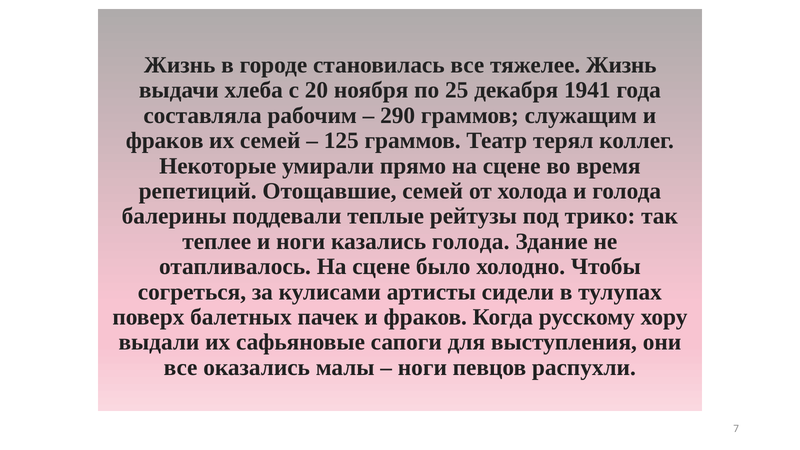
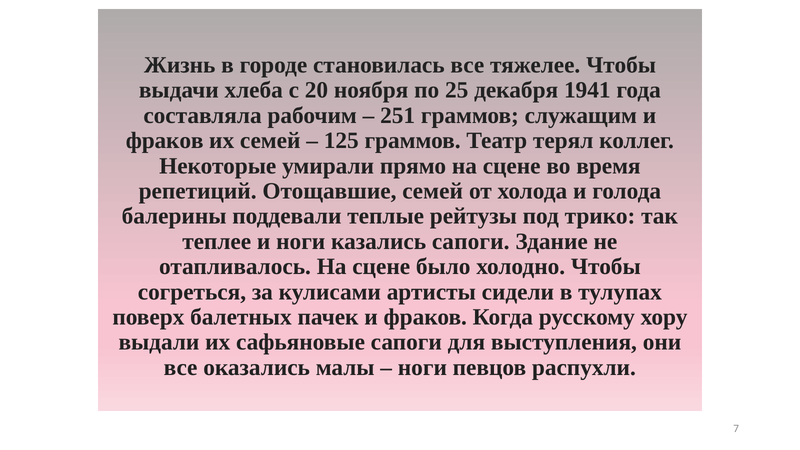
тяжелее Жизнь: Жизнь -> Чтобы
290: 290 -> 251
казались голода: голода -> сапоги
